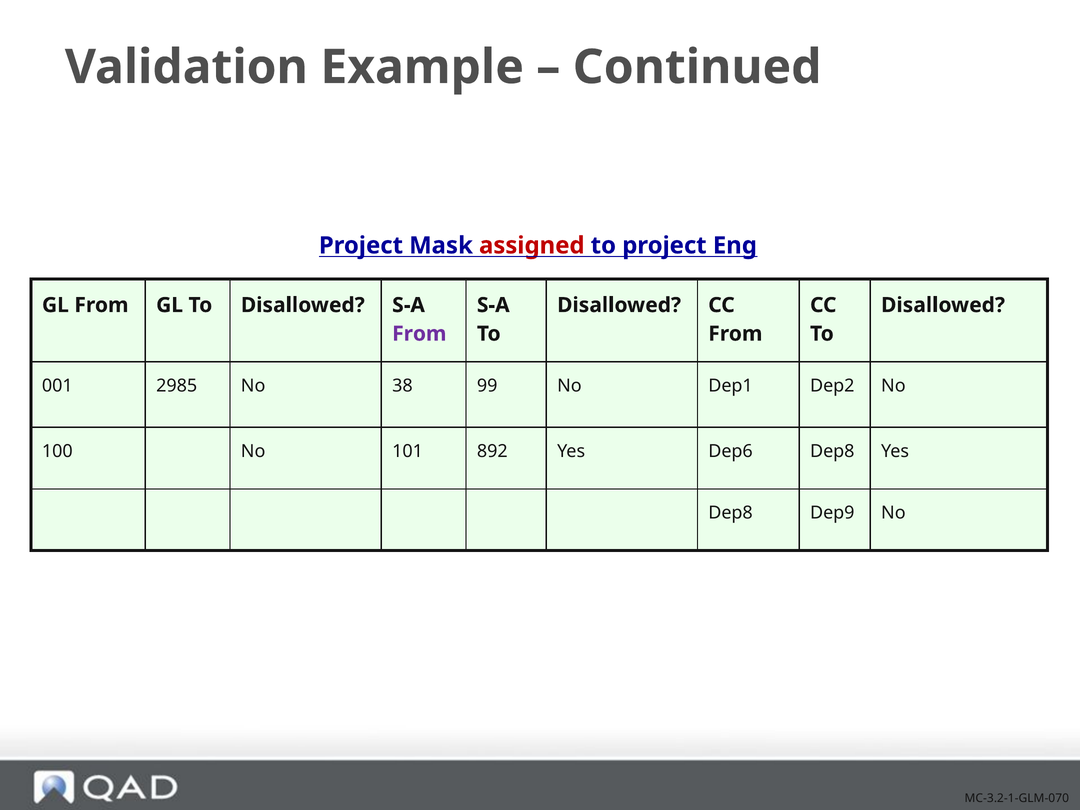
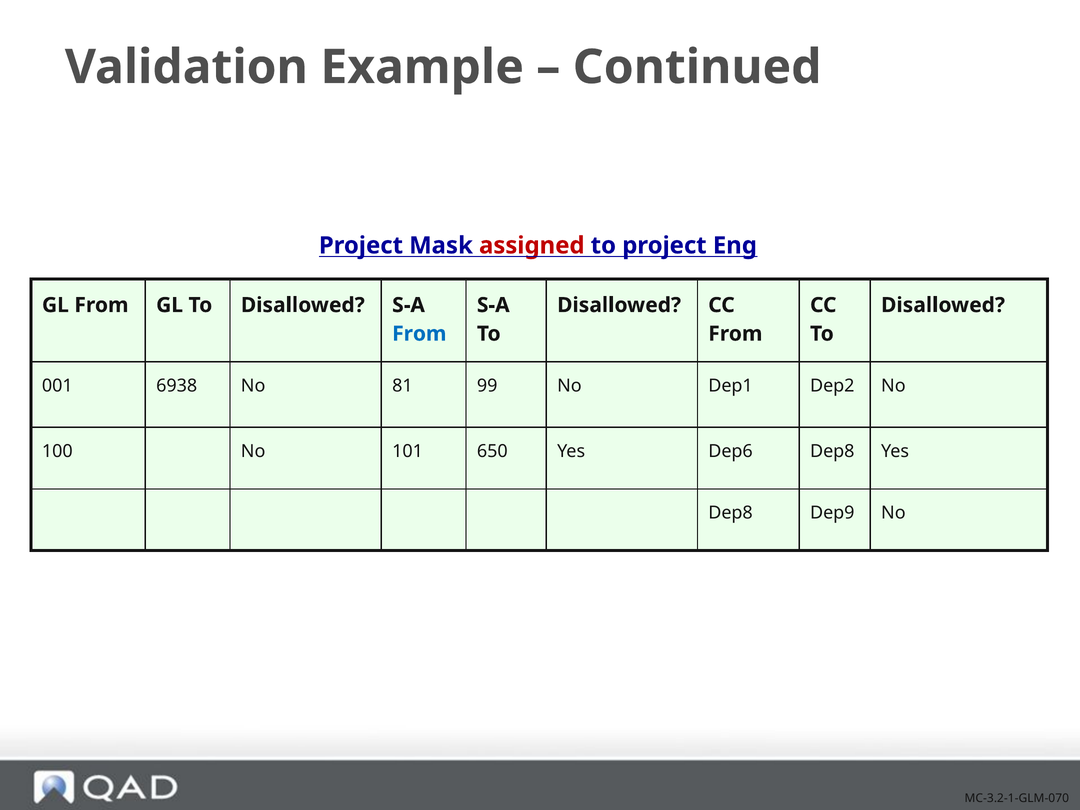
From at (419, 334) colour: purple -> blue
2985: 2985 -> 6938
38: 38 -> 81
892: 892 -> 650
